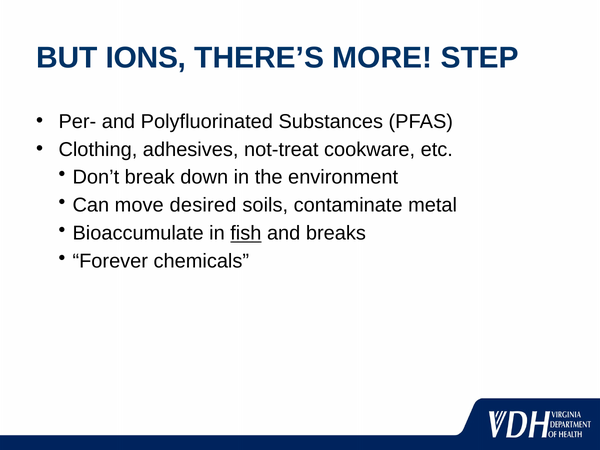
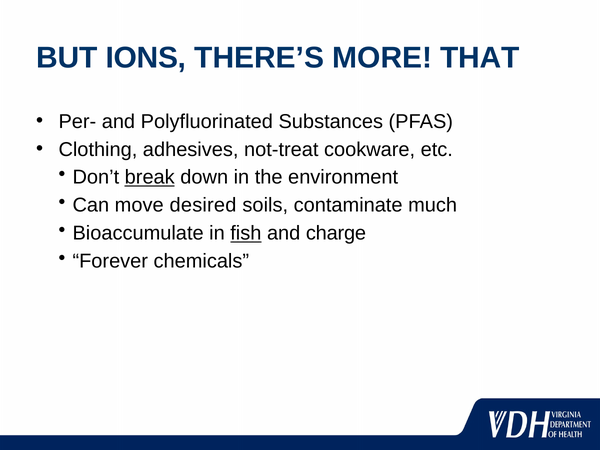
STEP: STEP -> THAT
break underline: none -> present
metal: metal -> much
breaks: breaks -> charge
